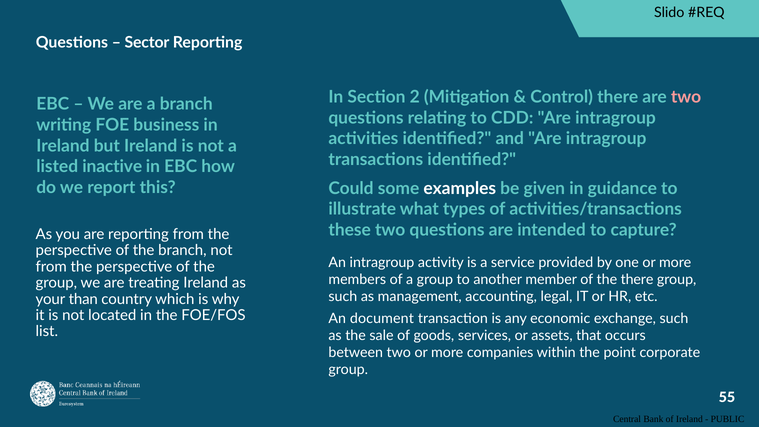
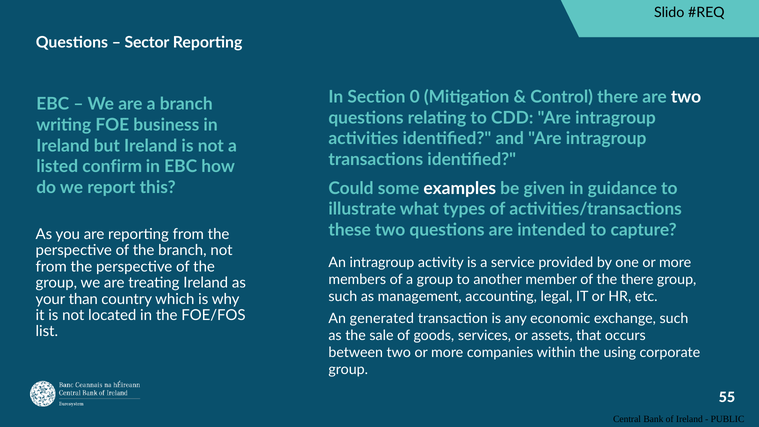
2: 2 -> 0
two at (686, 97) colour: pink -> white
inactive: inactive -> confirm
document: document -> generated
point: point -> using
